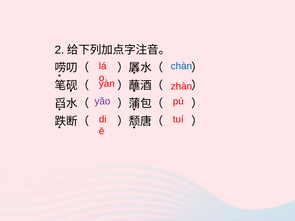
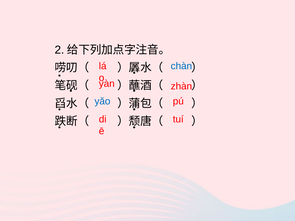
yǎo colour: purple -> blue
